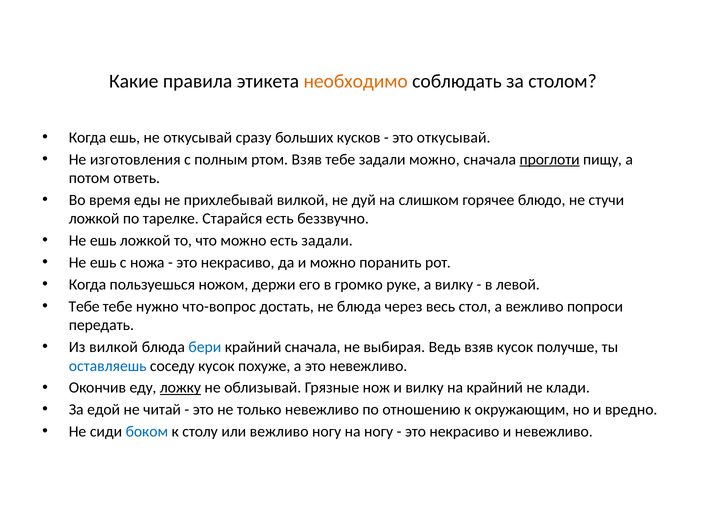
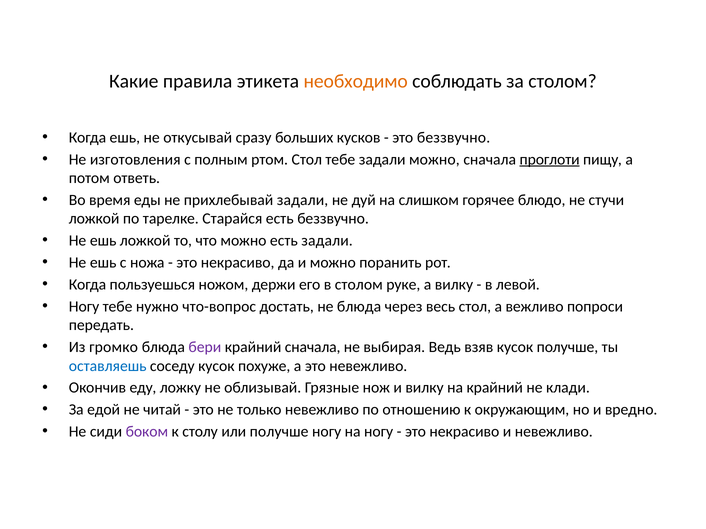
это откусывай: откусывай -> беззвучно
ртом Взяв: Взяв -> Стол
прихлебывай вилкой: вилкой -> задали
в громко: громко -> столом
Тебе at (84, 307): Тебе -> Ногу
Из вилкой: вилкой -> громко
бери colour: blue -> purple
ложку underline: present -> none
боком colour: blue -> purple
или вежливо: вежливо -> получше
